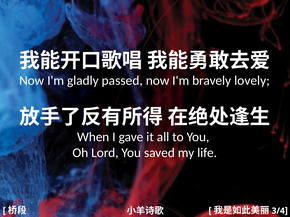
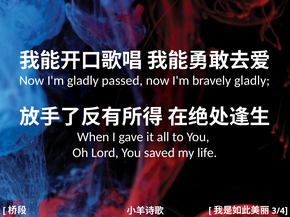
bravely lovely: lovely -> gladly
